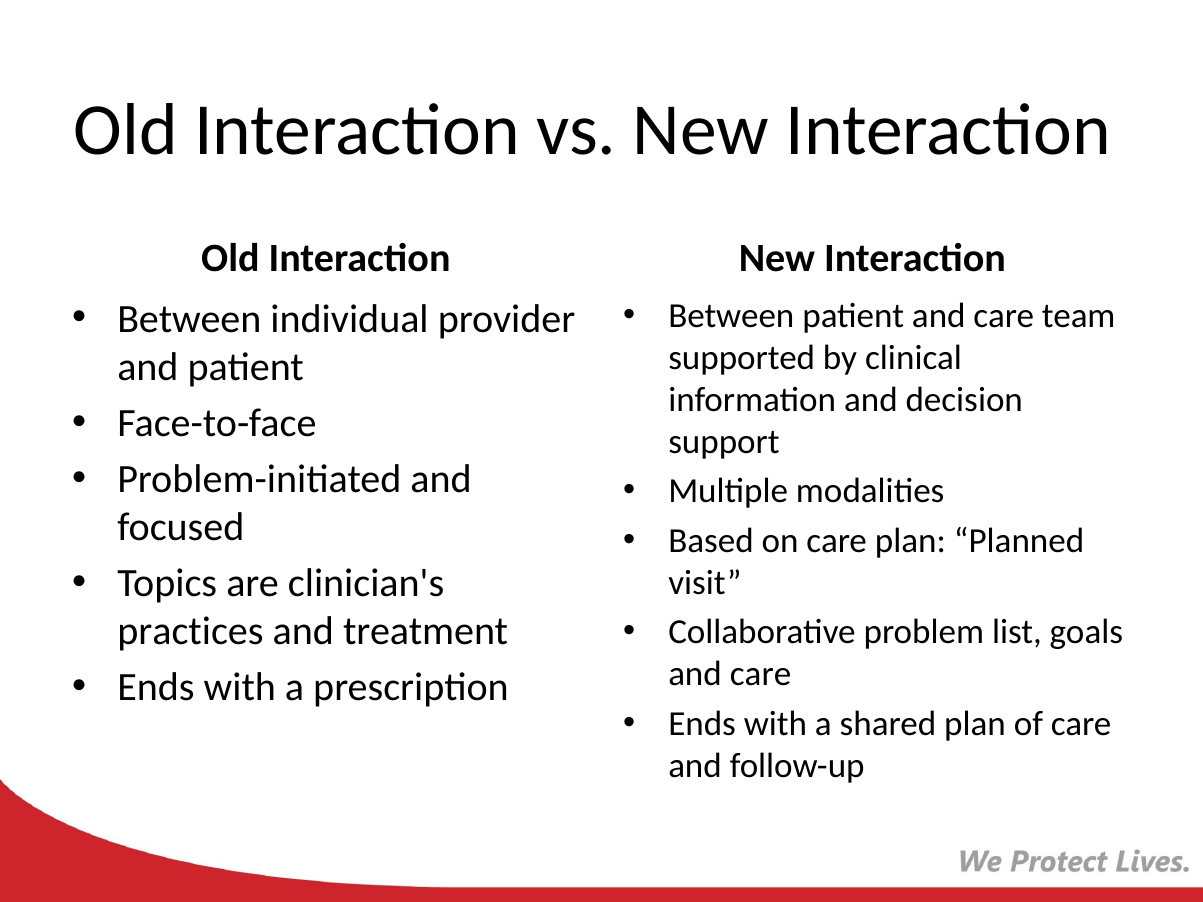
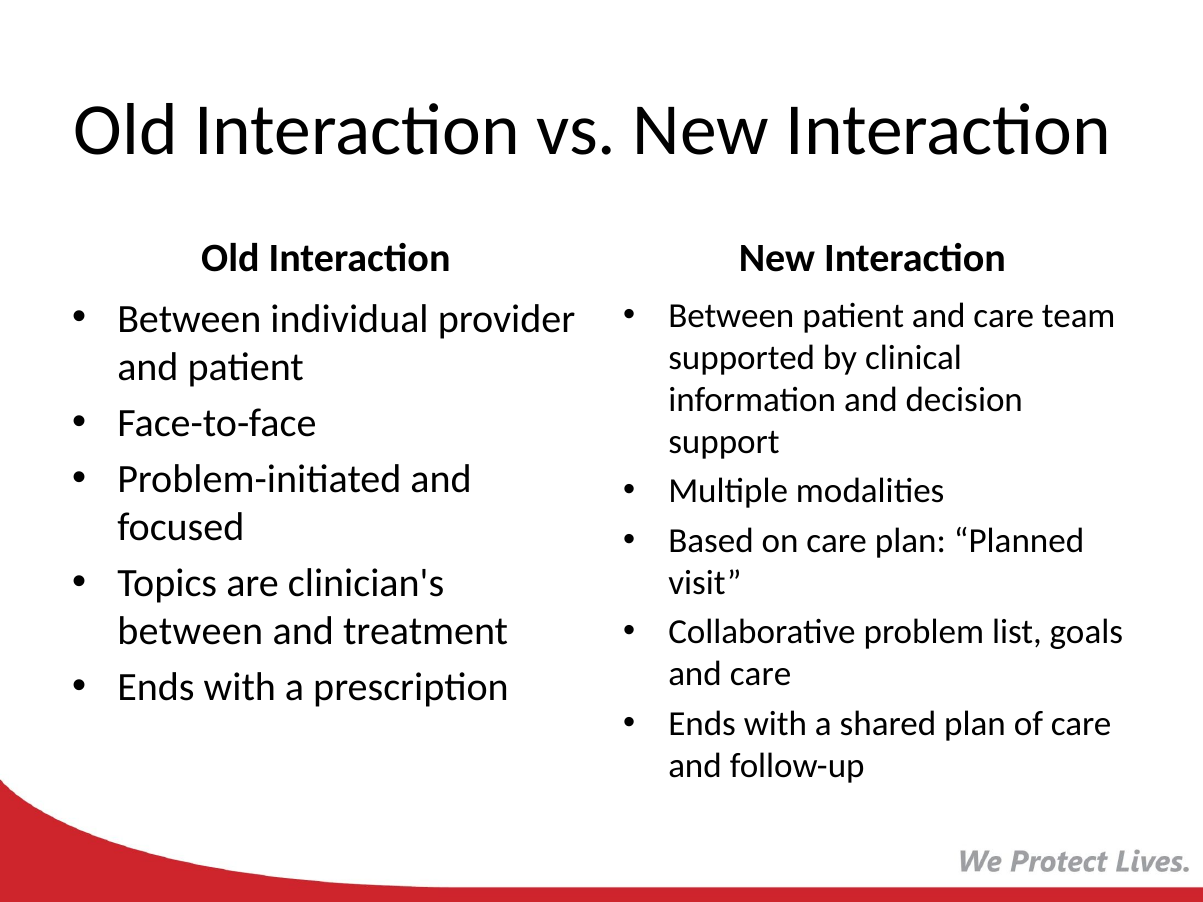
practices at (190, 632): practices -> between
